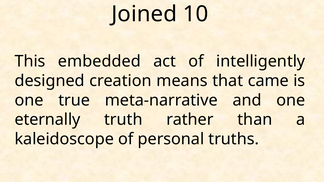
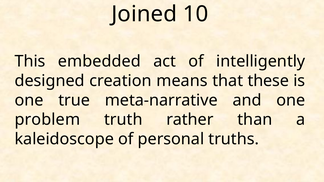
came: came -> these
eternally: eternally -> problem
